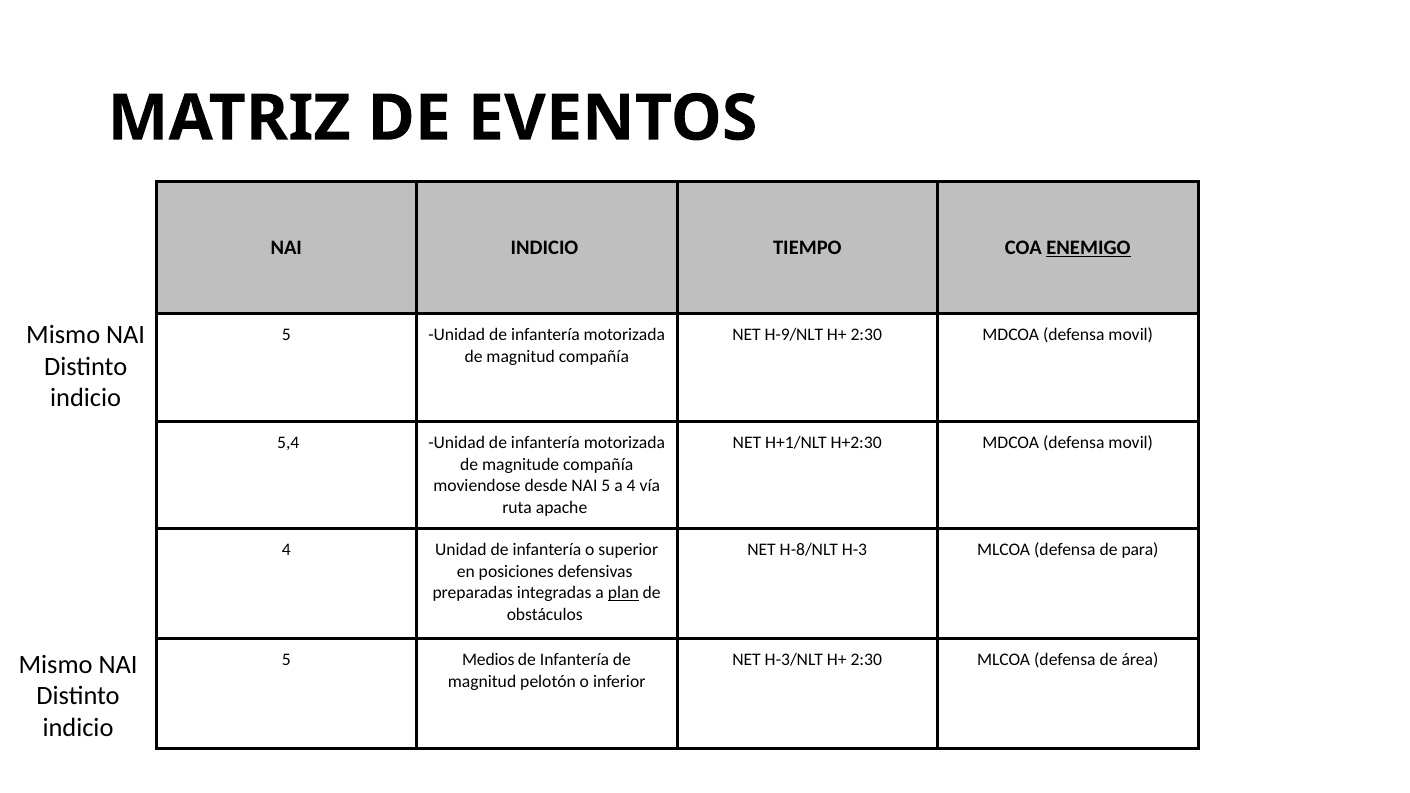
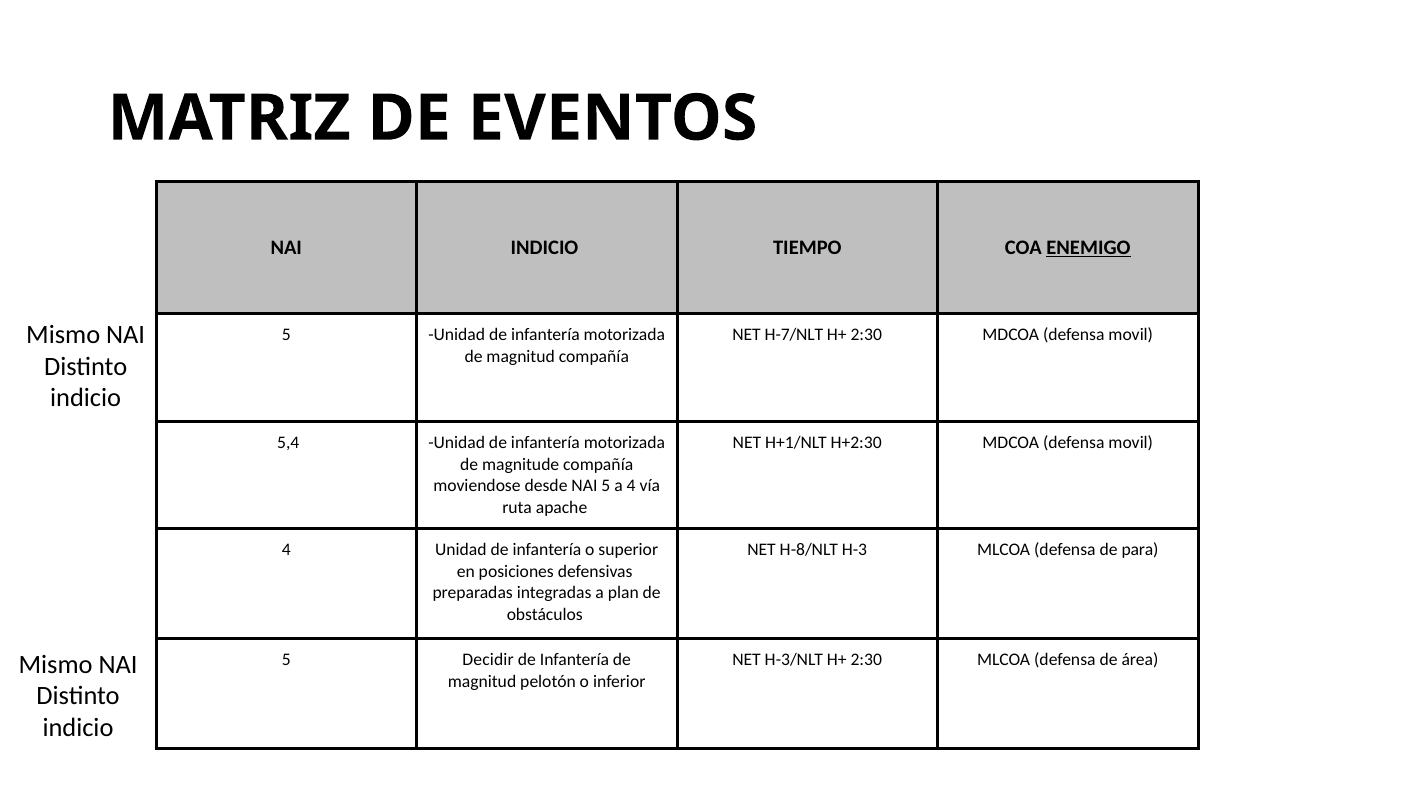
H-9/NLT: H-9/NLT -> H-7/NLT
plan underline: present -> none
Medios: Medios -> Decidir
